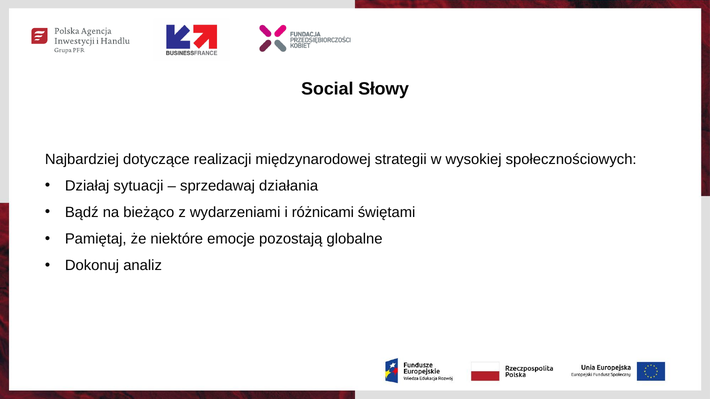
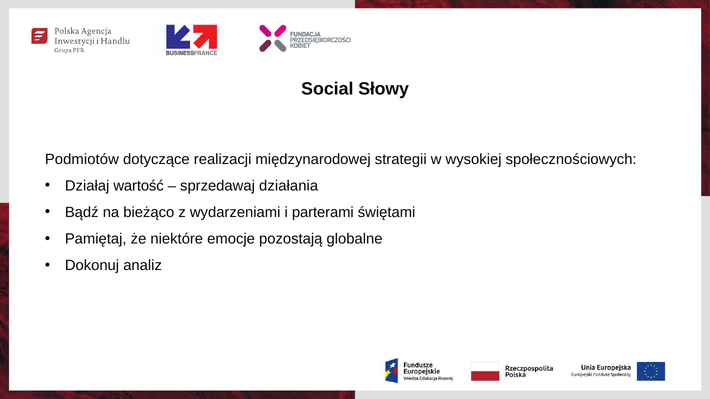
Najbardziej: Najbardziej -> Podmiotów
sytuacji: sytuacji -> wartość
różnicami: różnicami -> parterami
